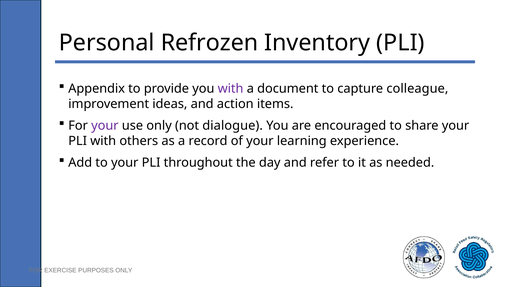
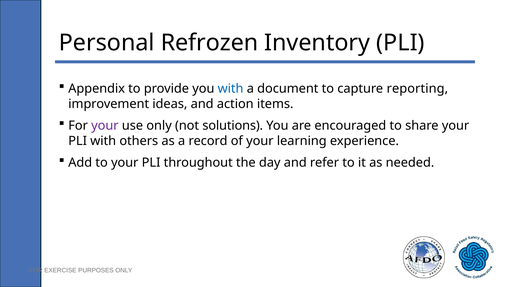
with at (231, 89) colour: purple -> blue
colleague: colleague -> reporting
dialogue: dialogue -> solutions
